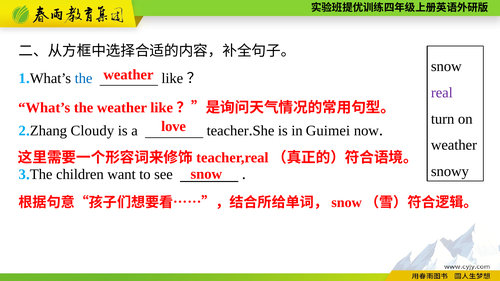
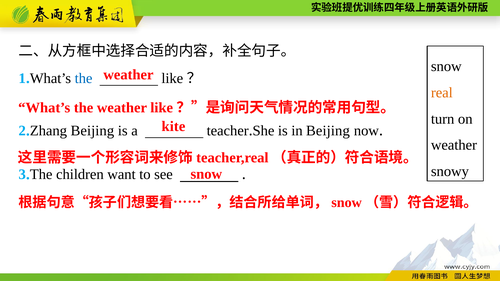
real colour: purple -> orange
love: love -> kite
Cloudy at (92, 131): Cloudy -> Beijing
in Guimei: Guimei -> Beijing
